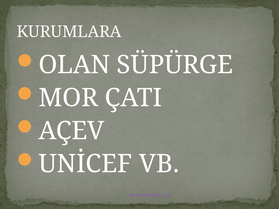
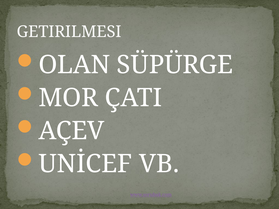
KURUMLARA: KURUMLARA -> GETIRILMESI
